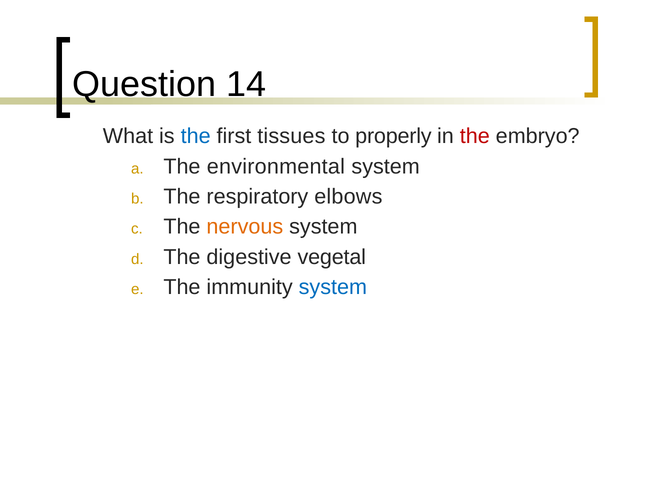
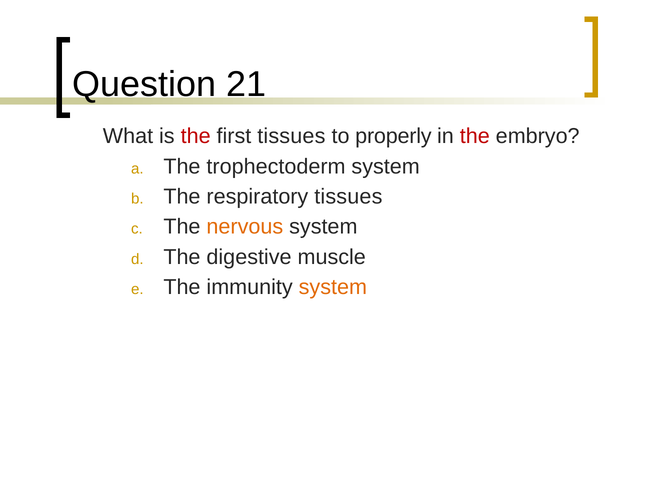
14: 14 -> 21
the at (196, 136) colour: blue -> red
environmental: environmental -> trophectoderm
respiratory elbows: elbows -> tissues
vegetal: vegetal -> muscle
system at (333, 287) colour: blue -> orange
